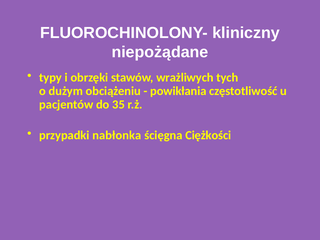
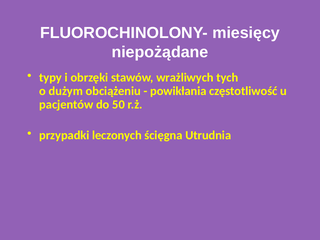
kliniczny: kliniczny -> miesięcy
35: 35 -> 50
nabłonka: nabłonka -> leczonych
Ciężkości: Ciężkości -> Utrudnia
